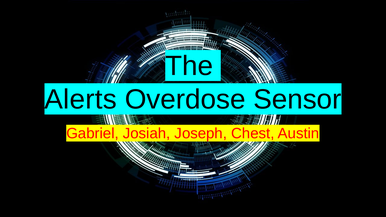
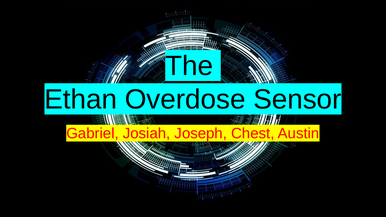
Alerts: Alerts -> Ethan
